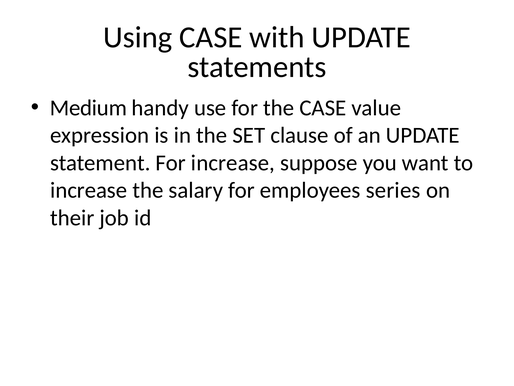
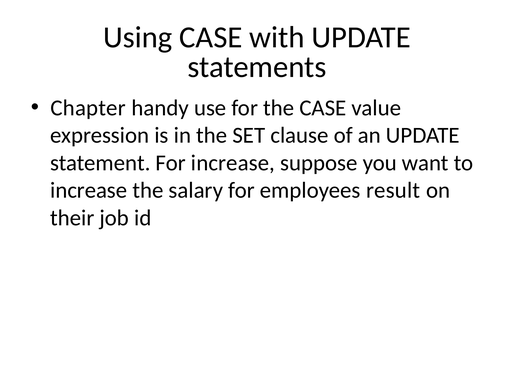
Medium: Medium -> Chapter
series: series -> result
